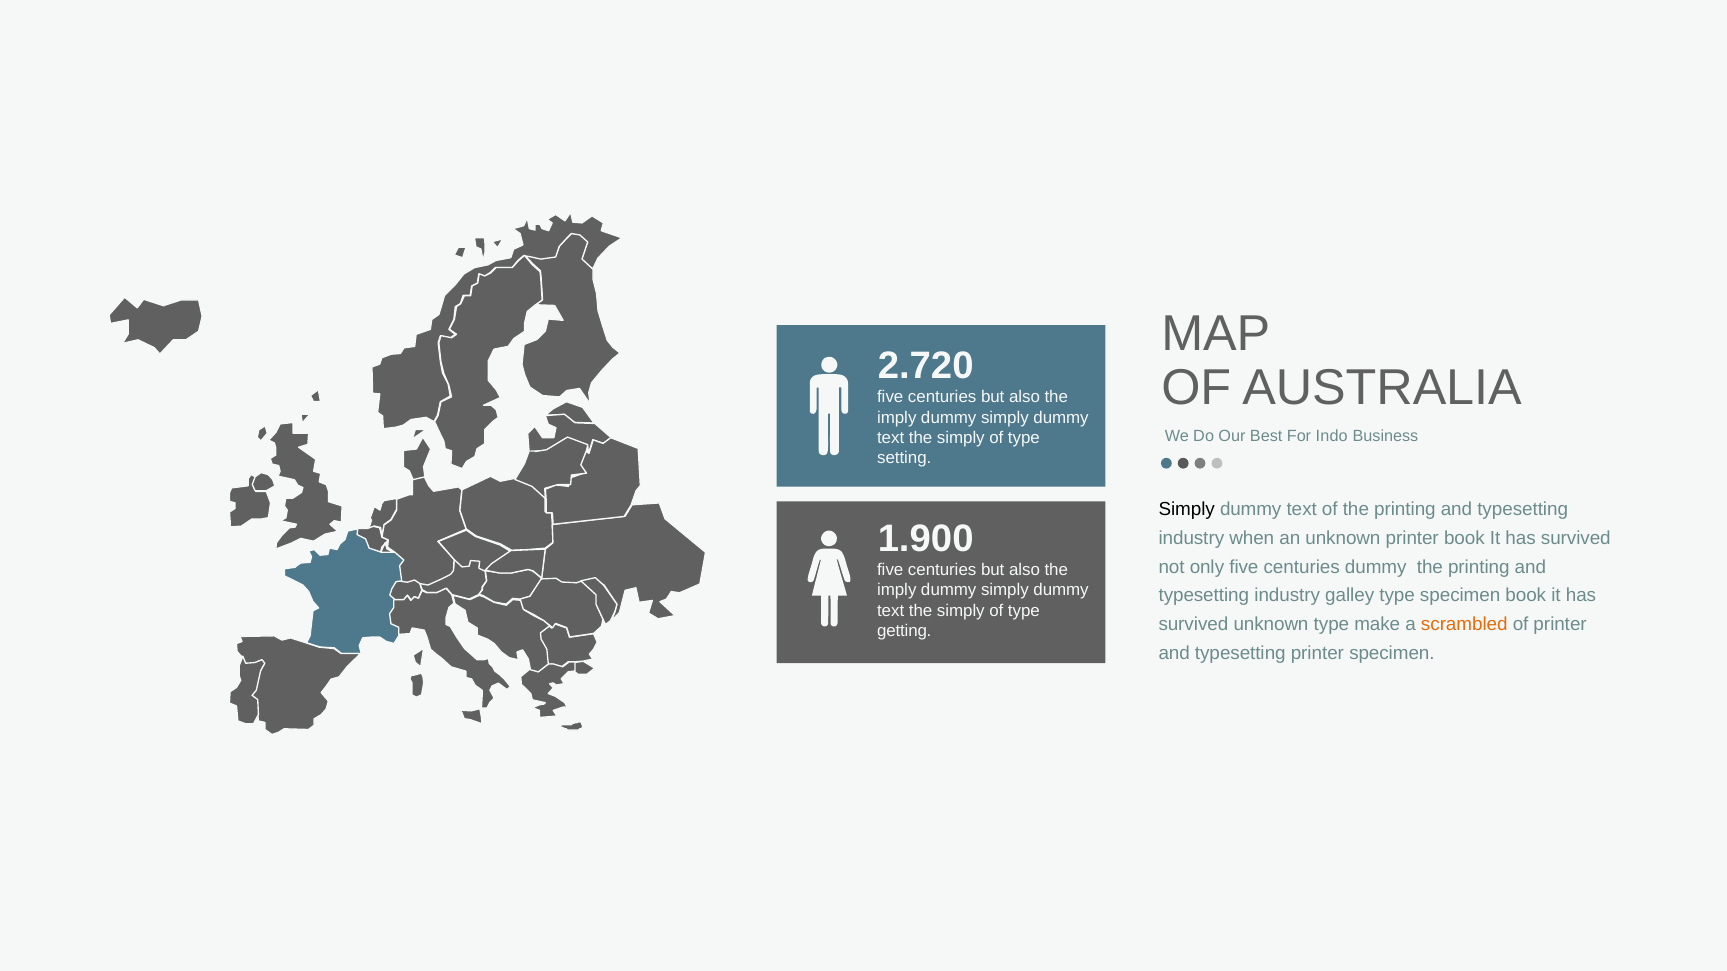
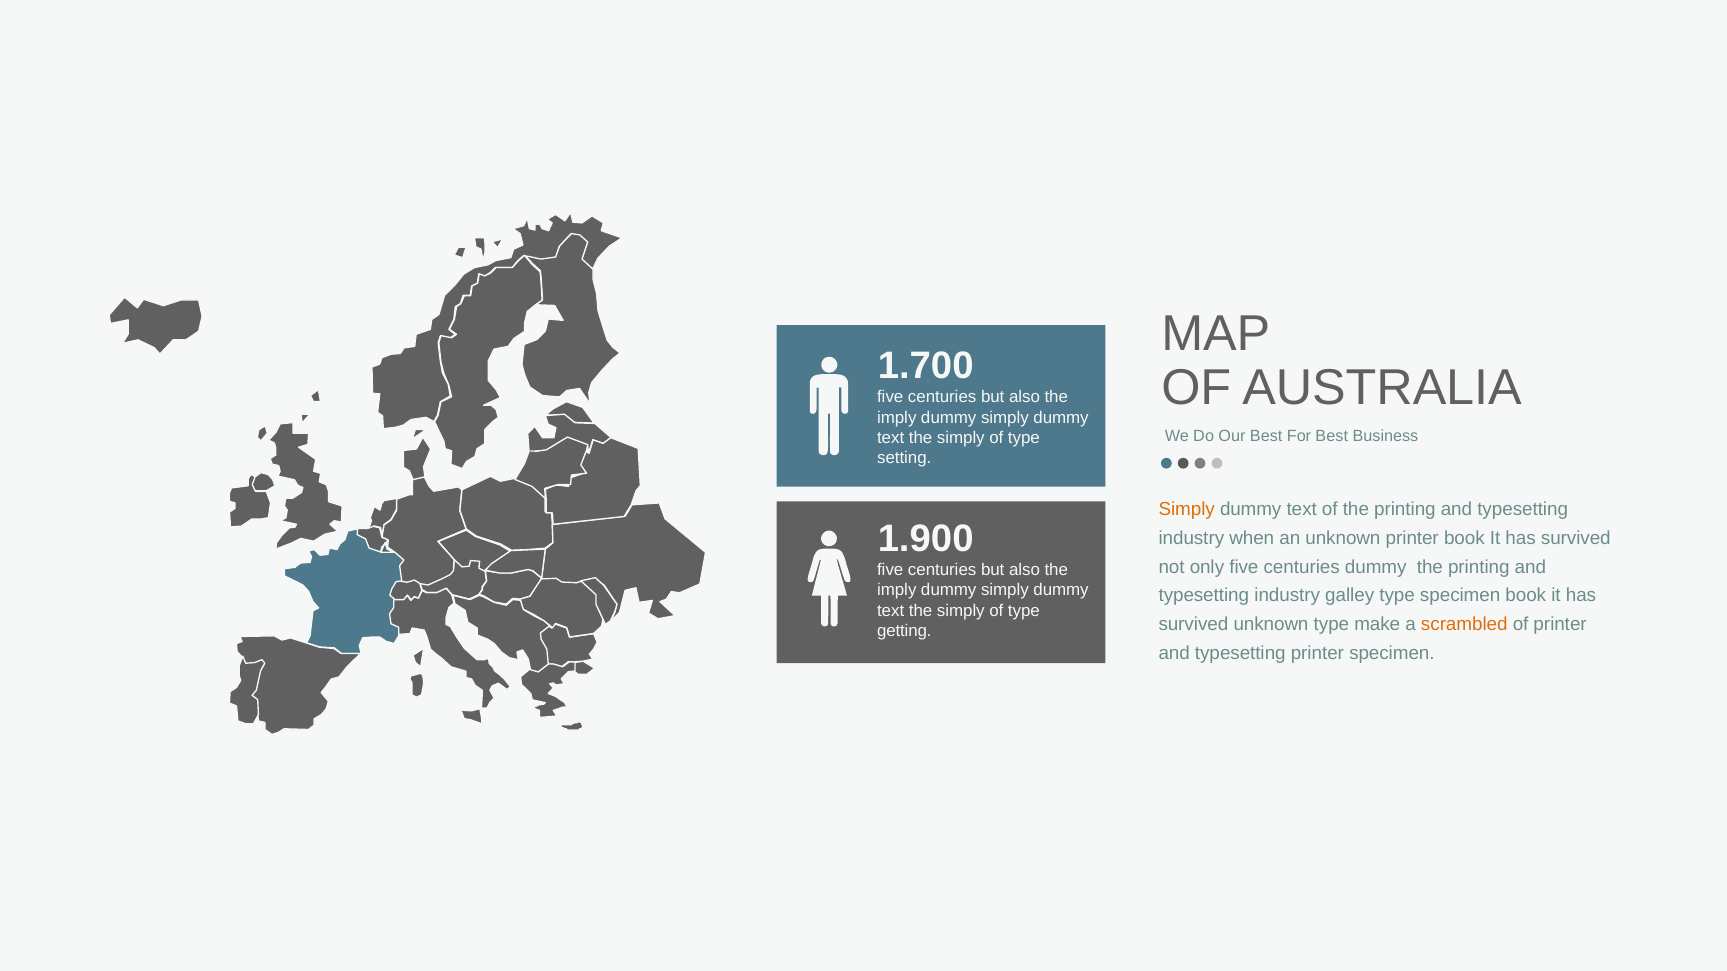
2.720: 2.720 -> 1.700
For Indo: Indo -> Best
Simply at (1187, 510) colour: black -> orange
